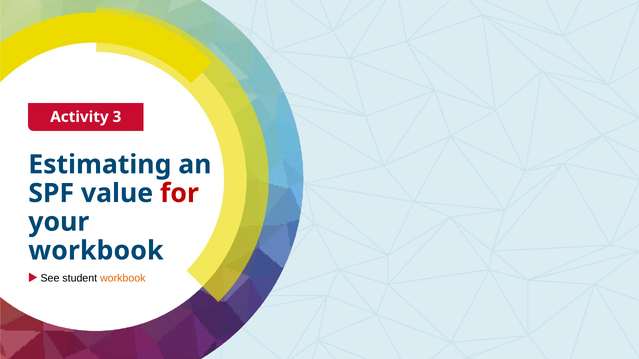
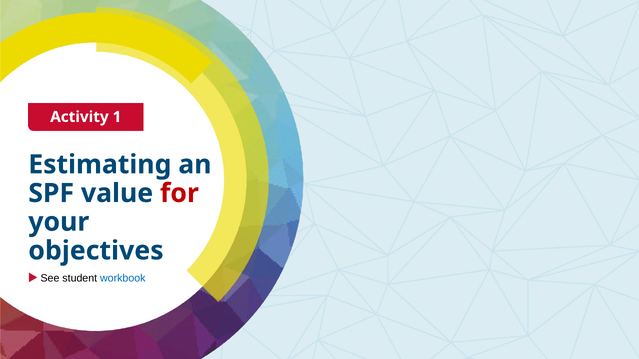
3: 3 -> 1
workbook at (96, 251): workbook -> objectives
workbook at (123, 278) colour: orange -> blue
